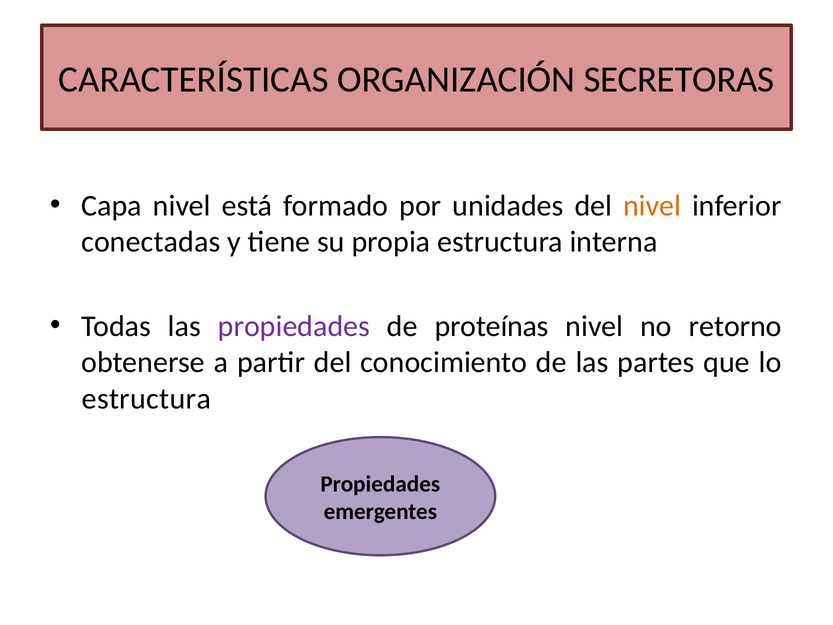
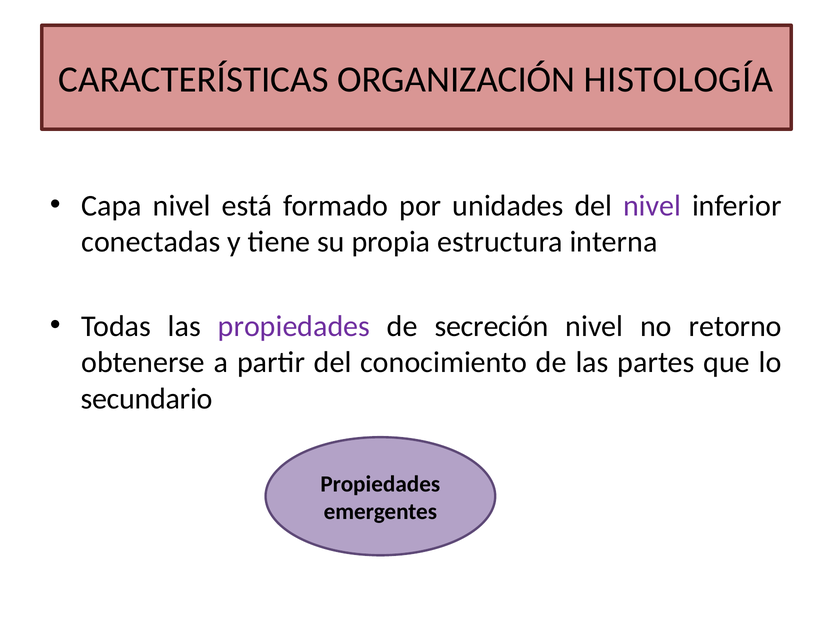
SECRETORAS: SECRETORAS -> HISTOLOGÍA
nivel at (652, 206) colour: orange -> purple
proteínas: proteínas -> secreción
estructura at (146, 398): estructura -> secundario
